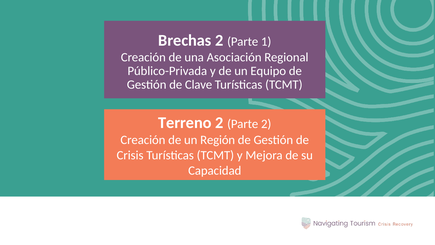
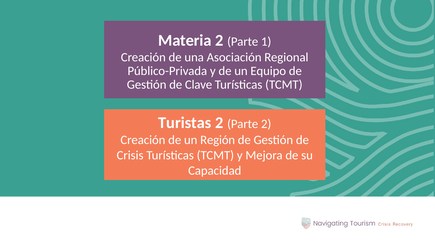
Brechas: Brechas -> Materia
Terreno: Terreno -> Turistas
